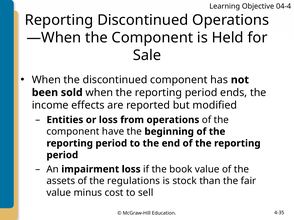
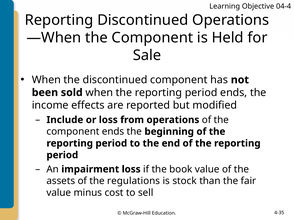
Entities: Entities -> Include
component have: have -> ends
